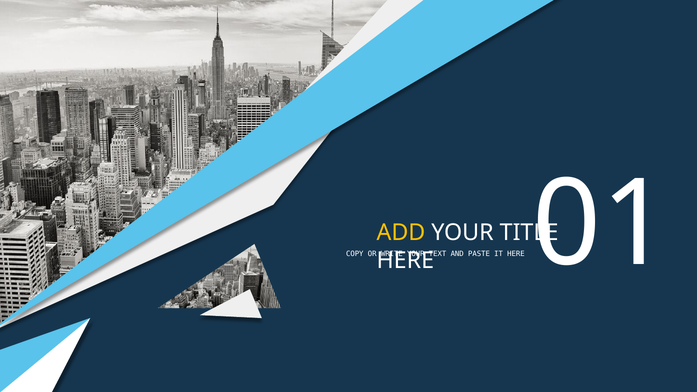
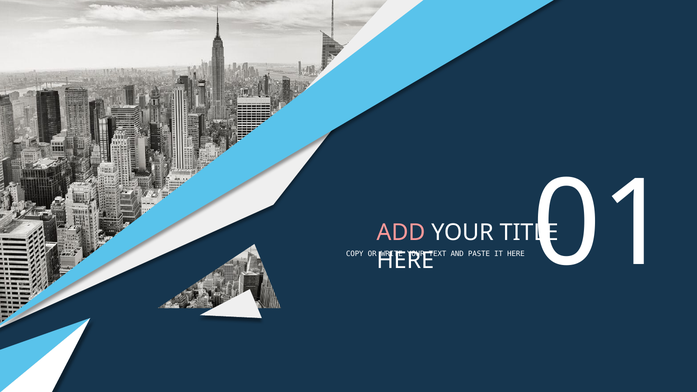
ADD colour: yellow -> pink
